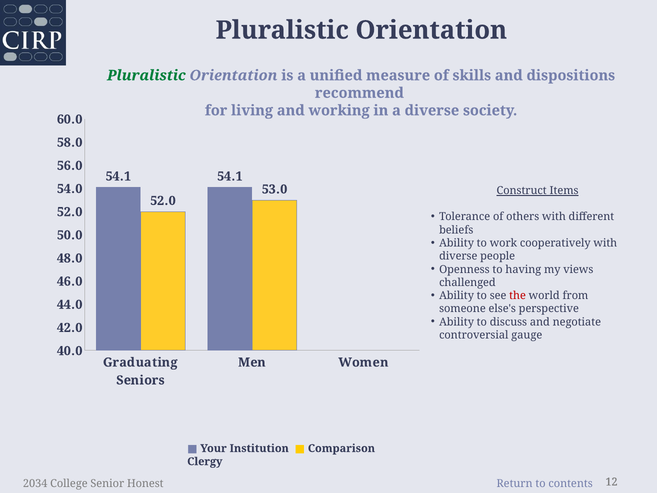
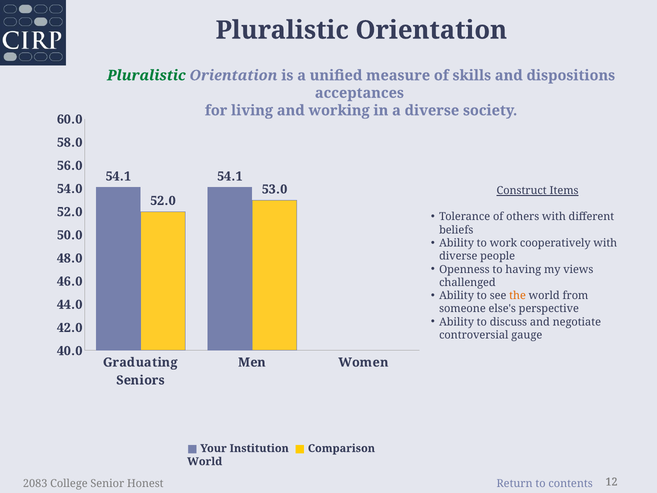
recommend: recommend -> acceptances
the colour: red -> orange
Clergy at (205, 461): Clergy -> World
2034: 2034 -> 2083
